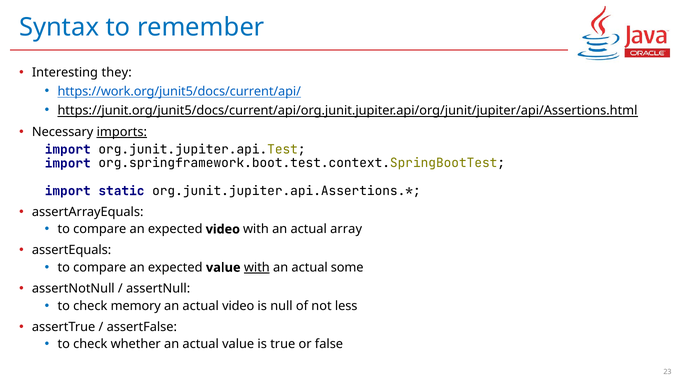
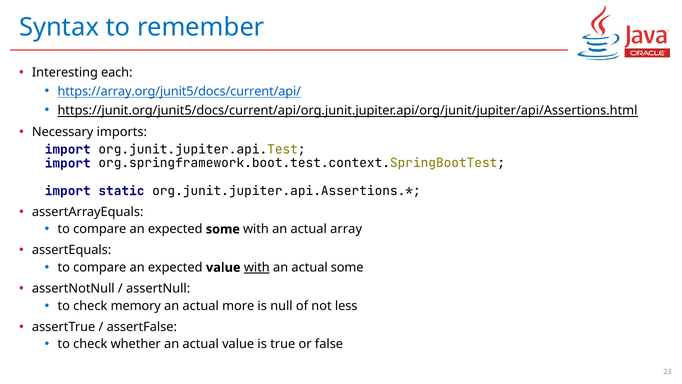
they: they -> each
https://work.org/junit5/docs/current/api/: https://work.org/junit5/docs/current/api/ -> https://array.org/junit5/docs/current/api/
imports underline: present -> none
expected video: video -> some
actual video: video -> more
